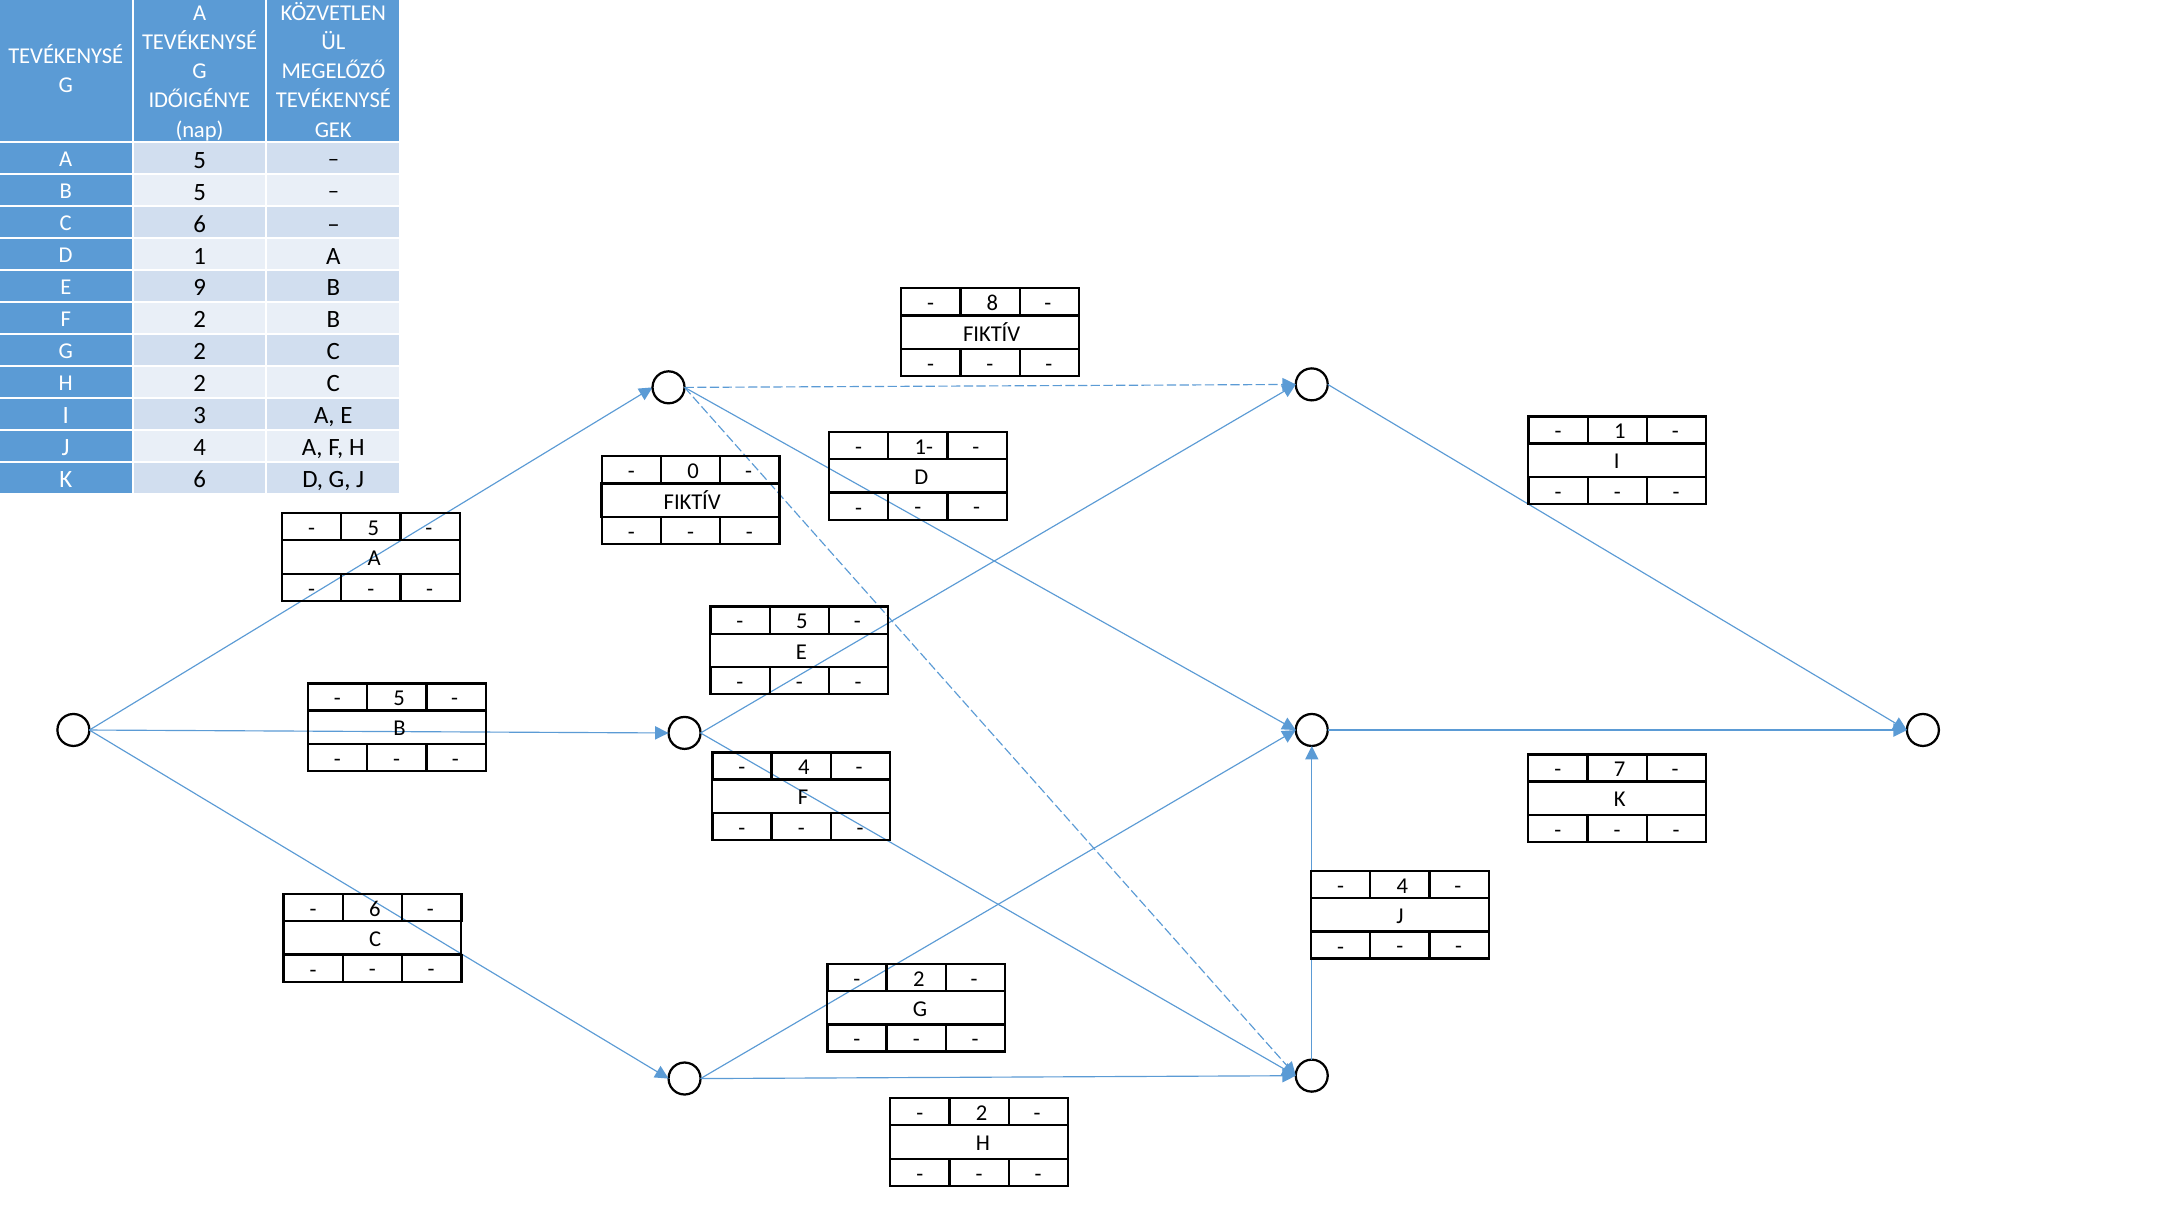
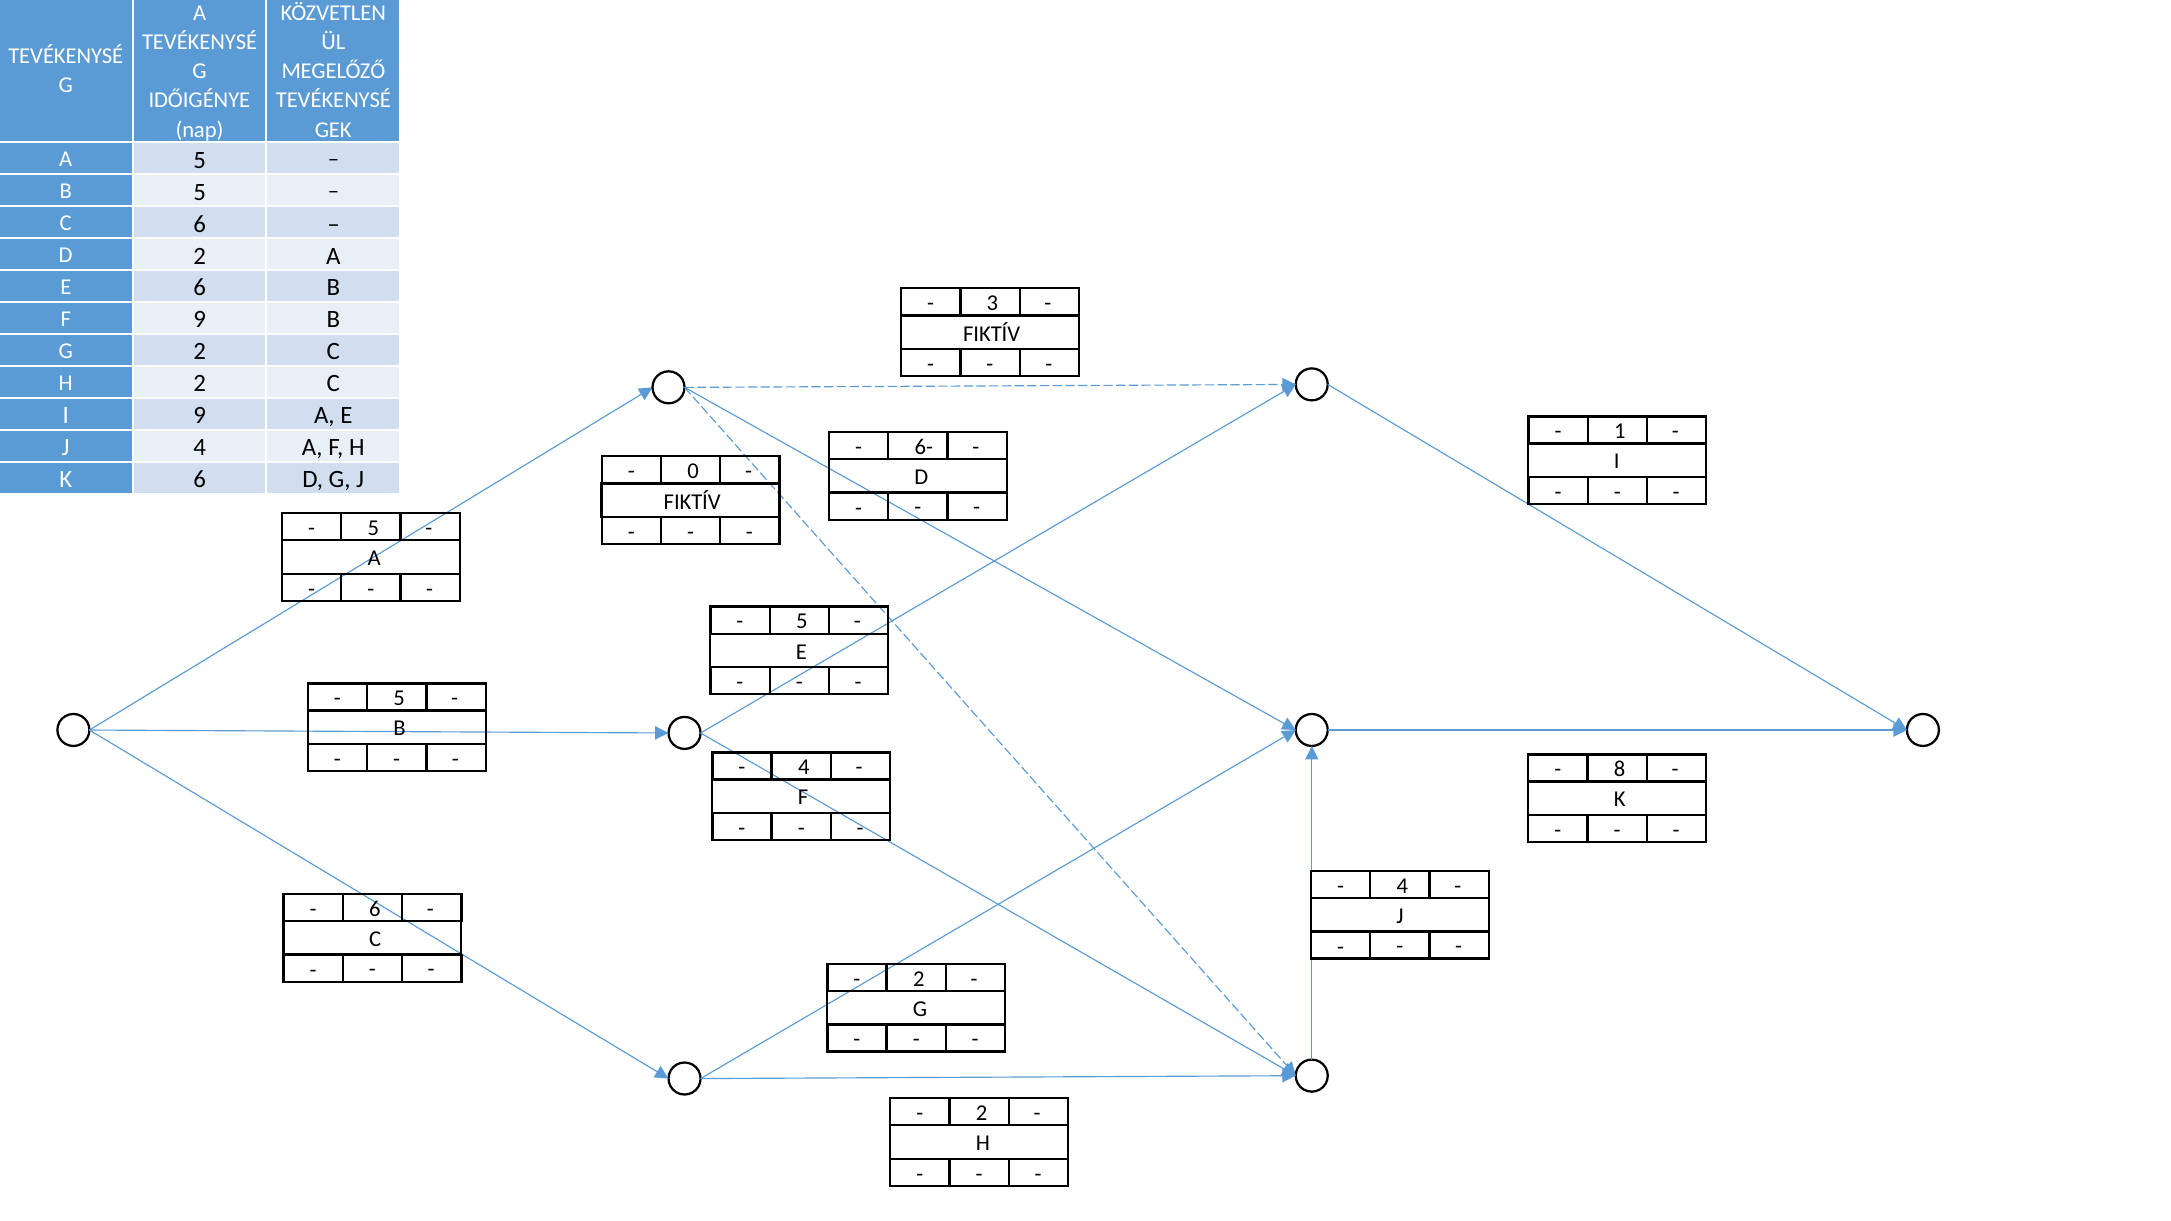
D 1: 1 -> 2
E 9: 9 -> 6
8: 8 -> 3
F 2: 2 -> 9
I 3: 3 -> 9
1-: 1- -> 6-
7: 7 -> 8
